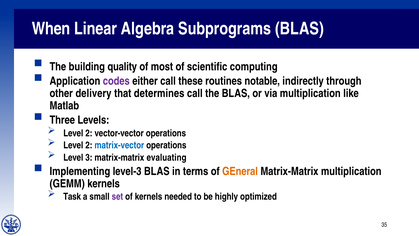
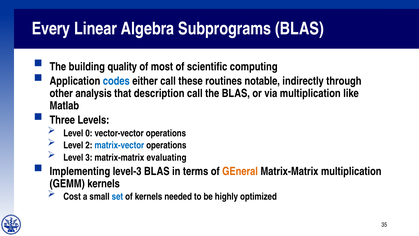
When: When -> Every
codes colour: purple -> blue
delivery: delivery -> analysis
determines: determines -> description
2 at (89, 133): 2 -> 0
Task: Task -> Cost
set colour: purple -> blue
